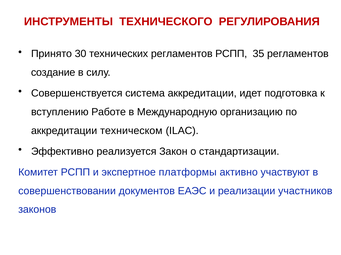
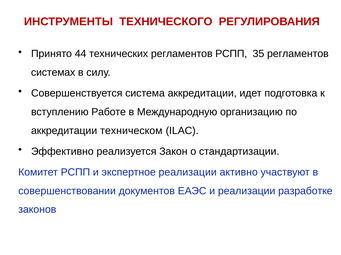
30: 30 -> 44
создание: создание -> системах
экспертное платформы: платформы -> реализации
участников: участников -> разработке
